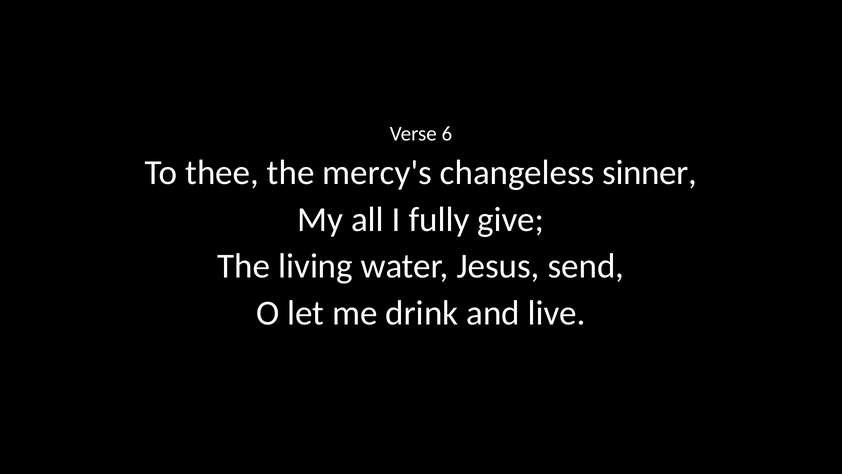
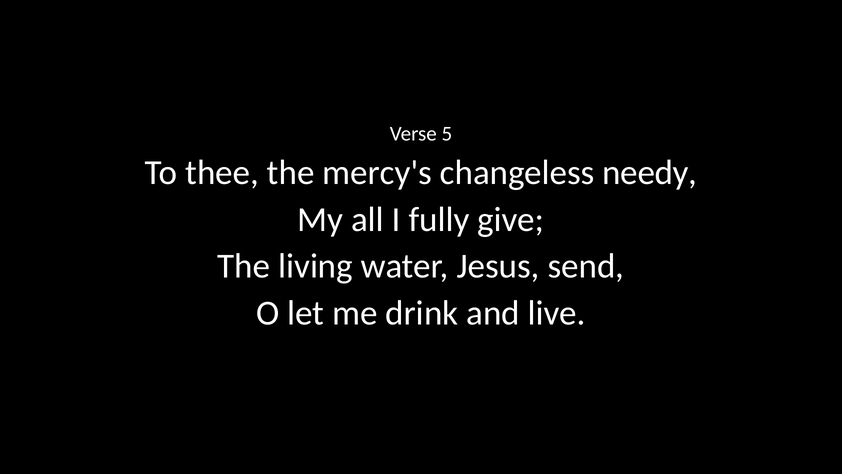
6: 6 -> 5
sinner: sinner -> needy
